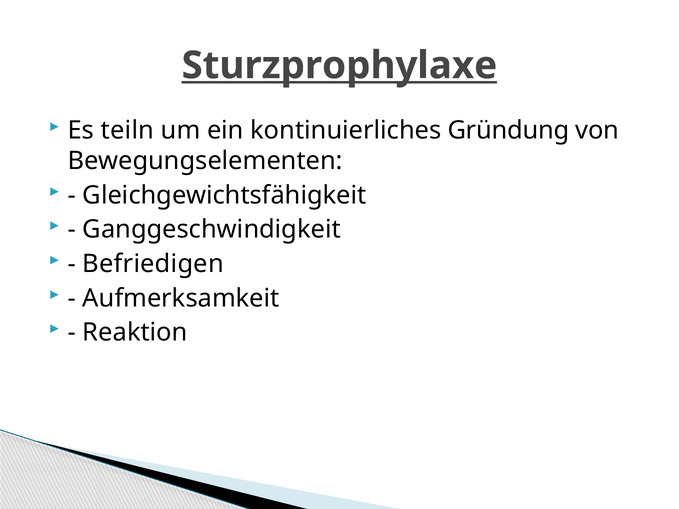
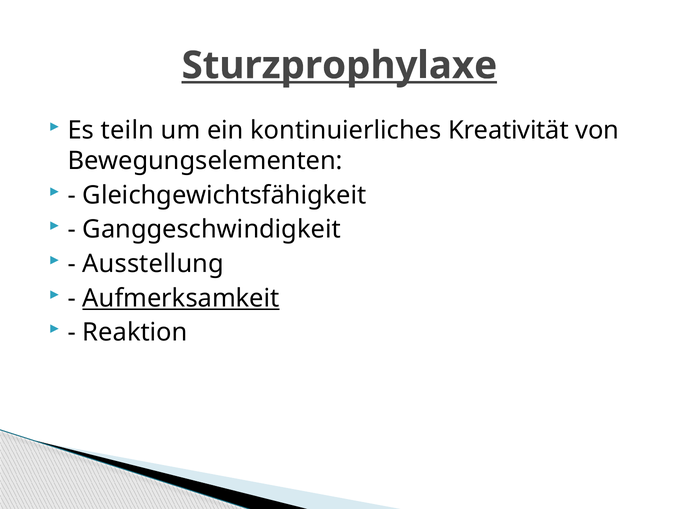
Gründung: Gründung -> Kreativität
Befriedigen: Befriedigen -> Ausstellung
Aufmerksamkeit underline: none -> present
